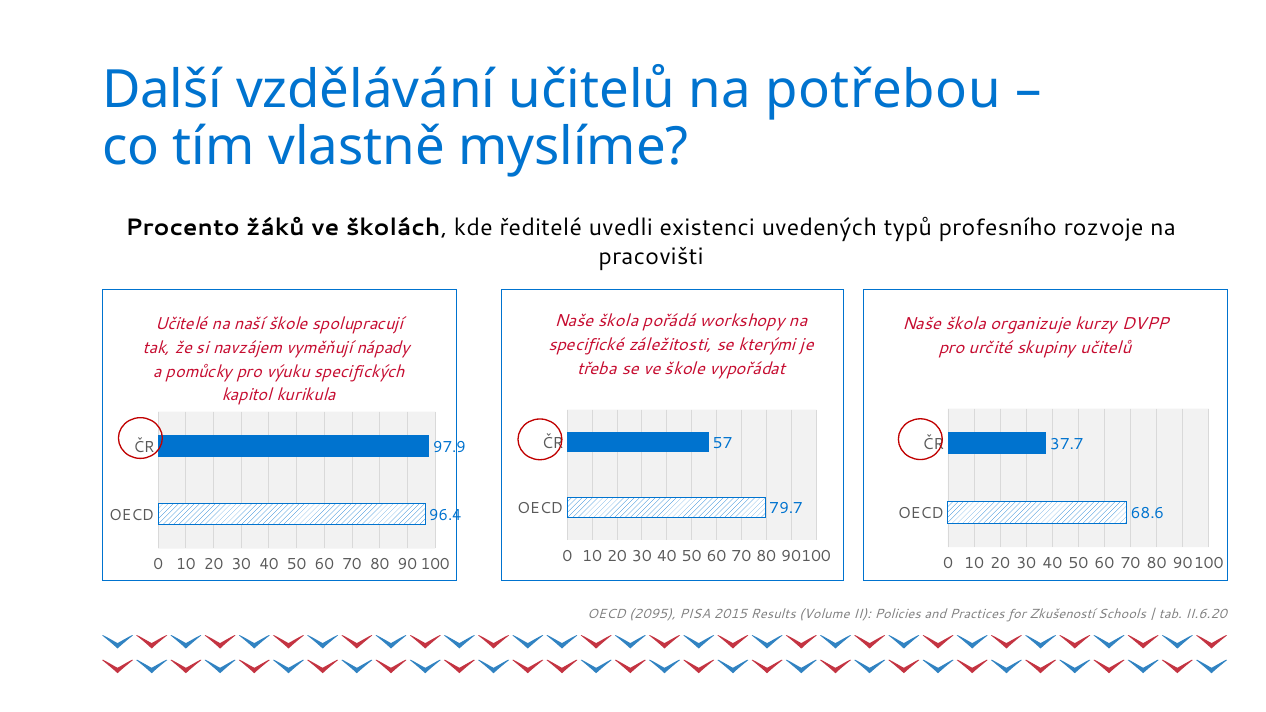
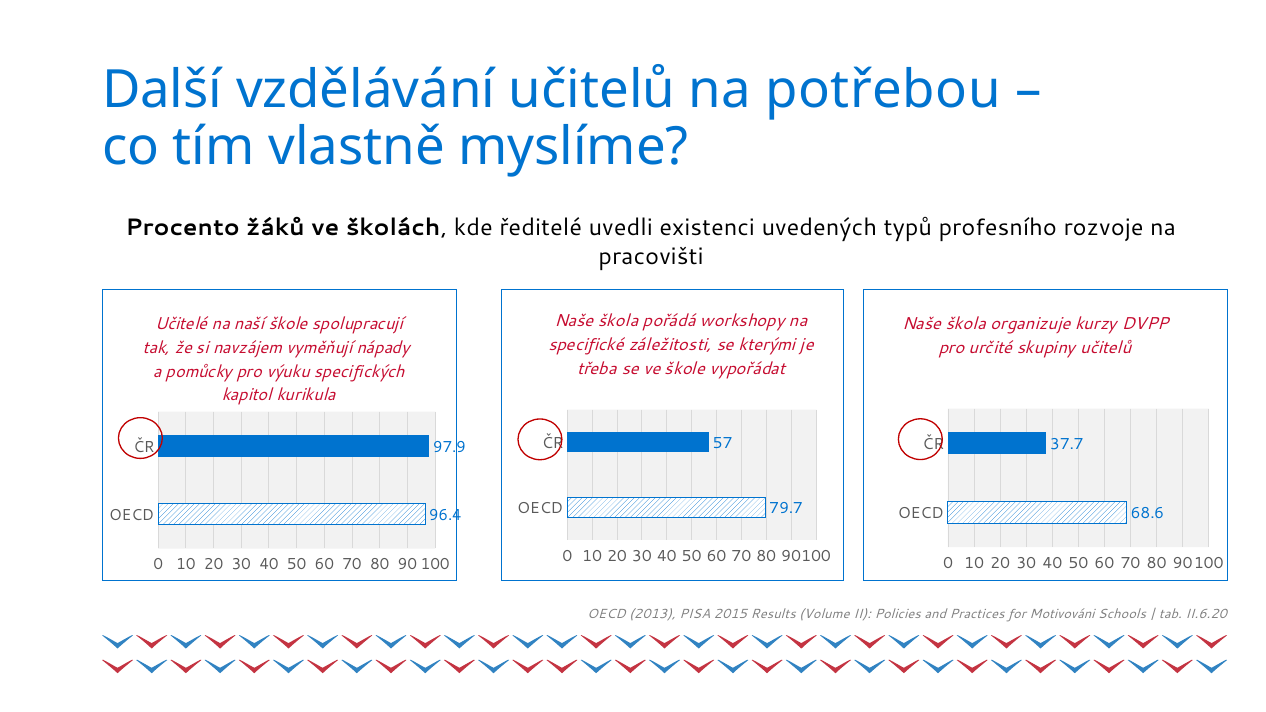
2095: 2095 -> 2013
Zkušeností: Zkušeností -> Motivováni
